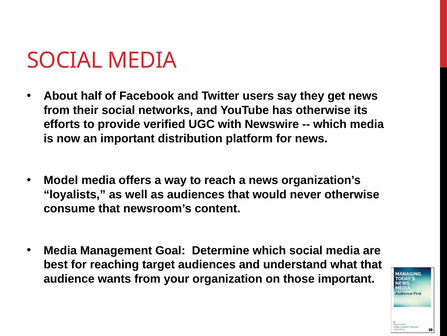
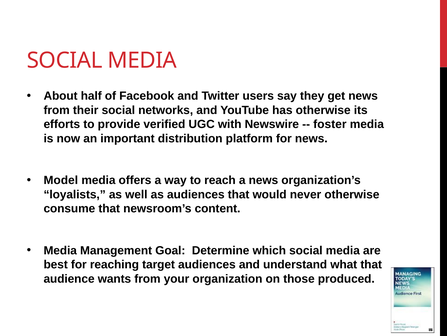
which at (330, 124): which -> foster
those important: important -> produced
